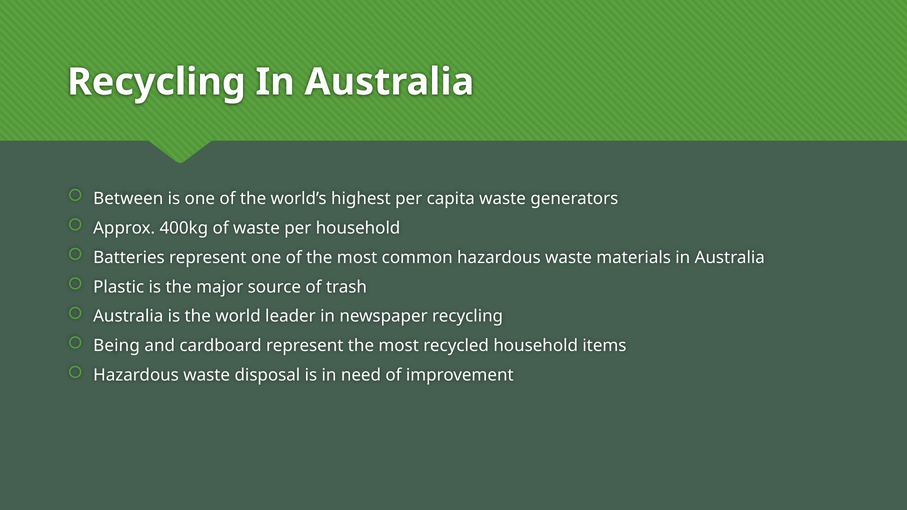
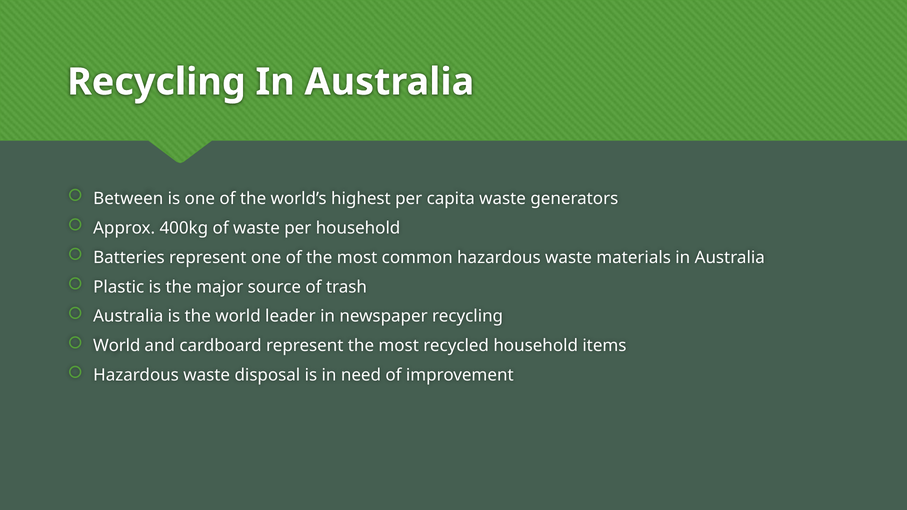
Being at (117, 346): Being -> World
